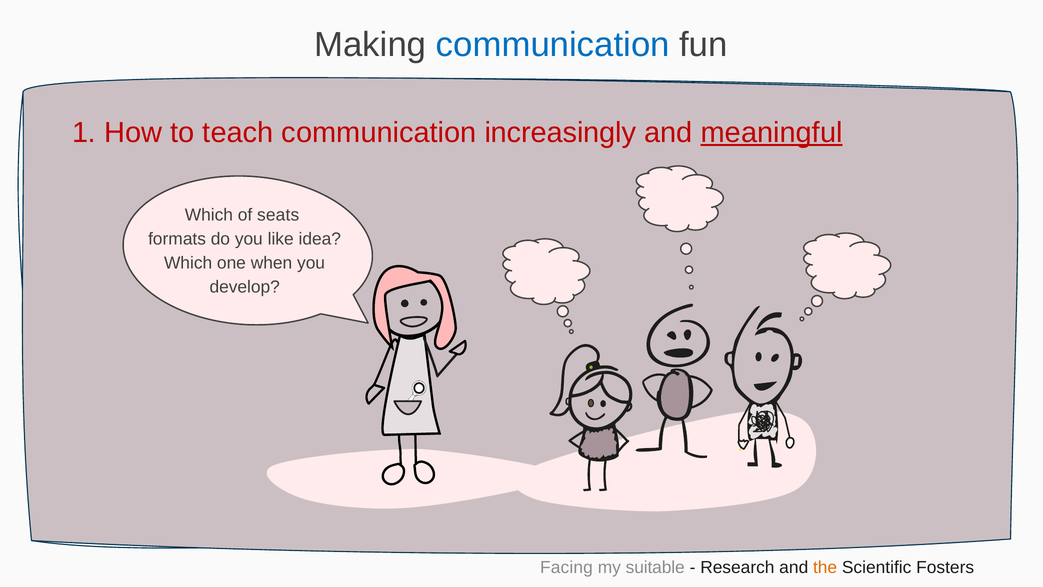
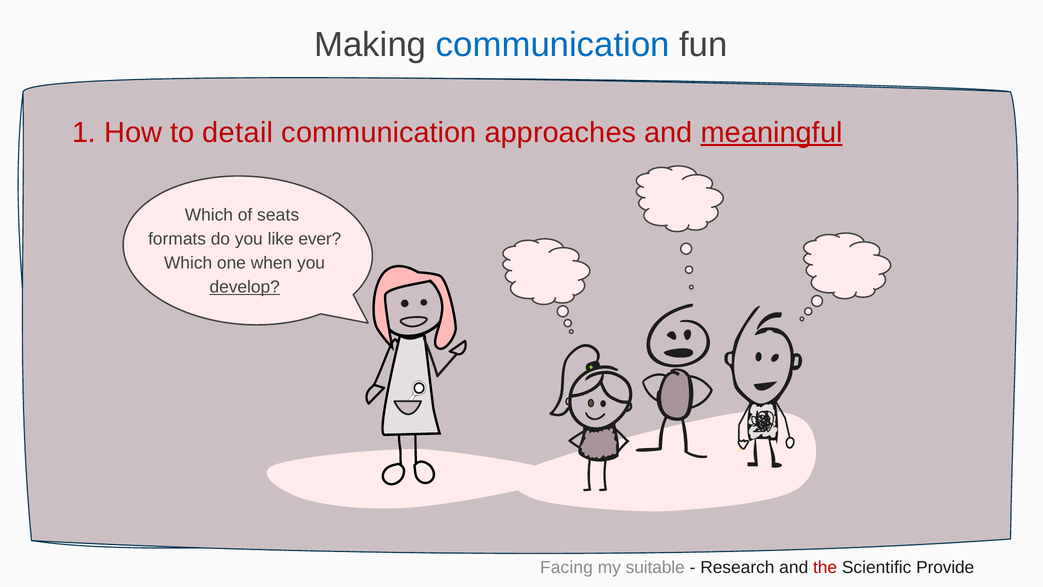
teach: teach -> detail
increasingly: increasingly -> approaches
idea: idea -> ever
develop underline: none -> present
the colour: orange -> red
Fosters: Fosters -> Provide
